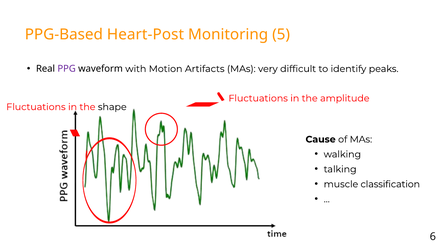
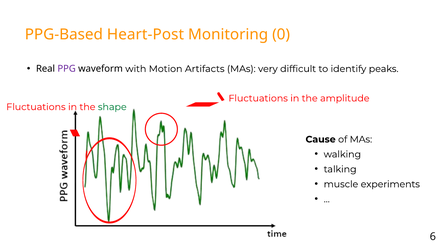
5: 5 -> 0
shape colour: black -> green
classification: classification -> experiments
